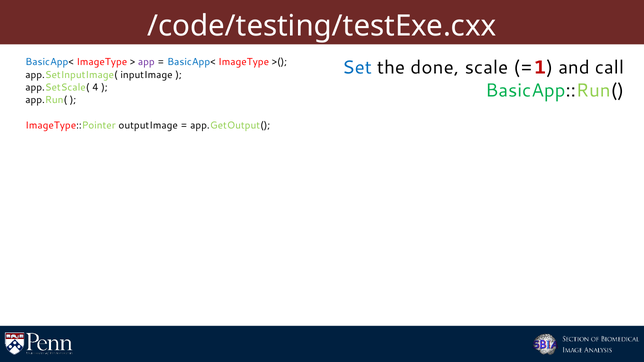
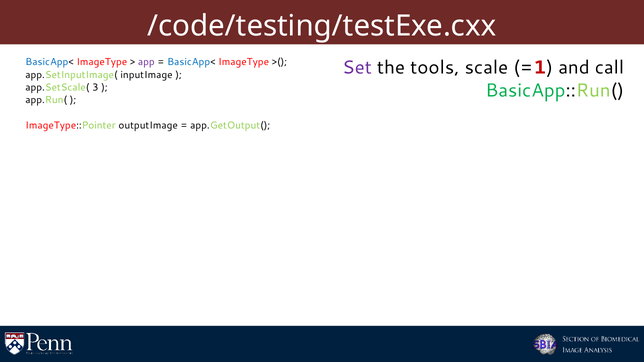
Set colour: blue -> purple
done: done -> tools
4: 4 -> 3
